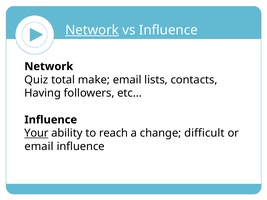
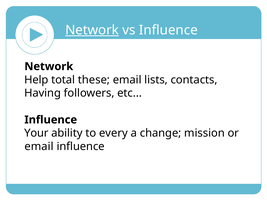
Quiz: Quiz -> Help
make: make -> these
Your underline: present -> none
reach: reach -> every
difficult: difficult -> mission
